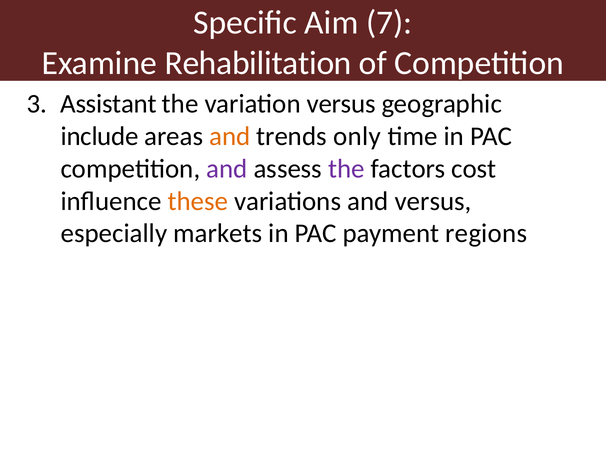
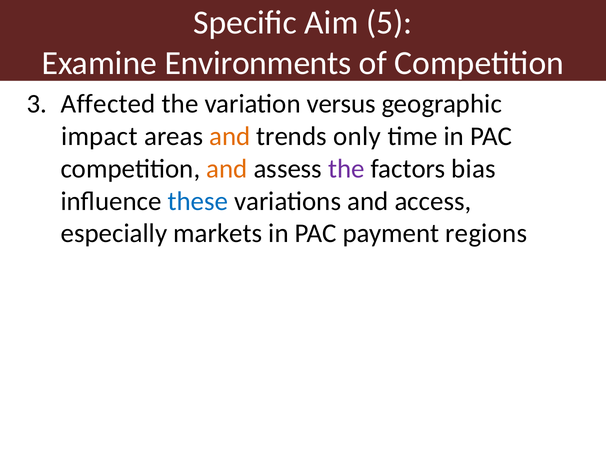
7: 7 -> 5
Rehabilitation: Rehabilitation -> Environments
Assistant: Assistant -> Affected
include: include -> impact
and at (227, 169) colour: purple -> orange
cost: cost -> bias
these colour: orange -> blue
and versus: versus -> access
